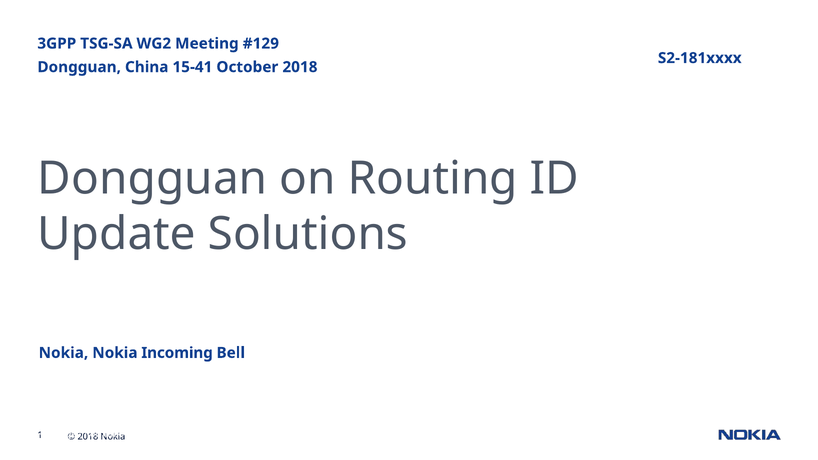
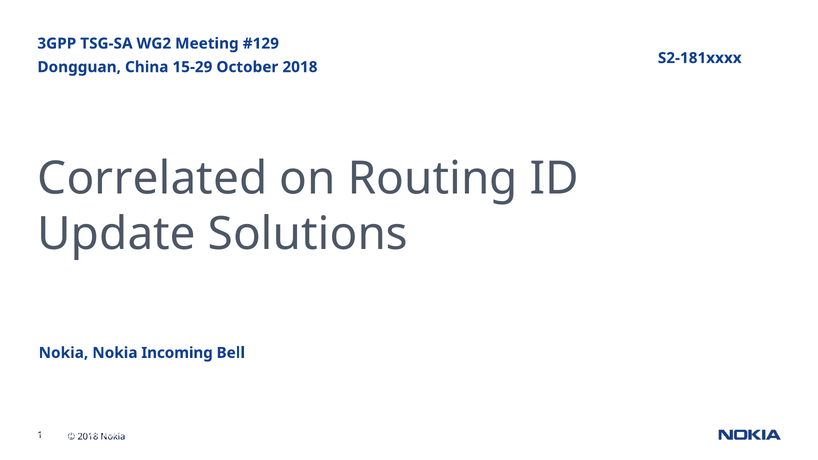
15-41: 15-41 -> 15-29
Dongguan at (152, 179): Dongguan -> Correlated
